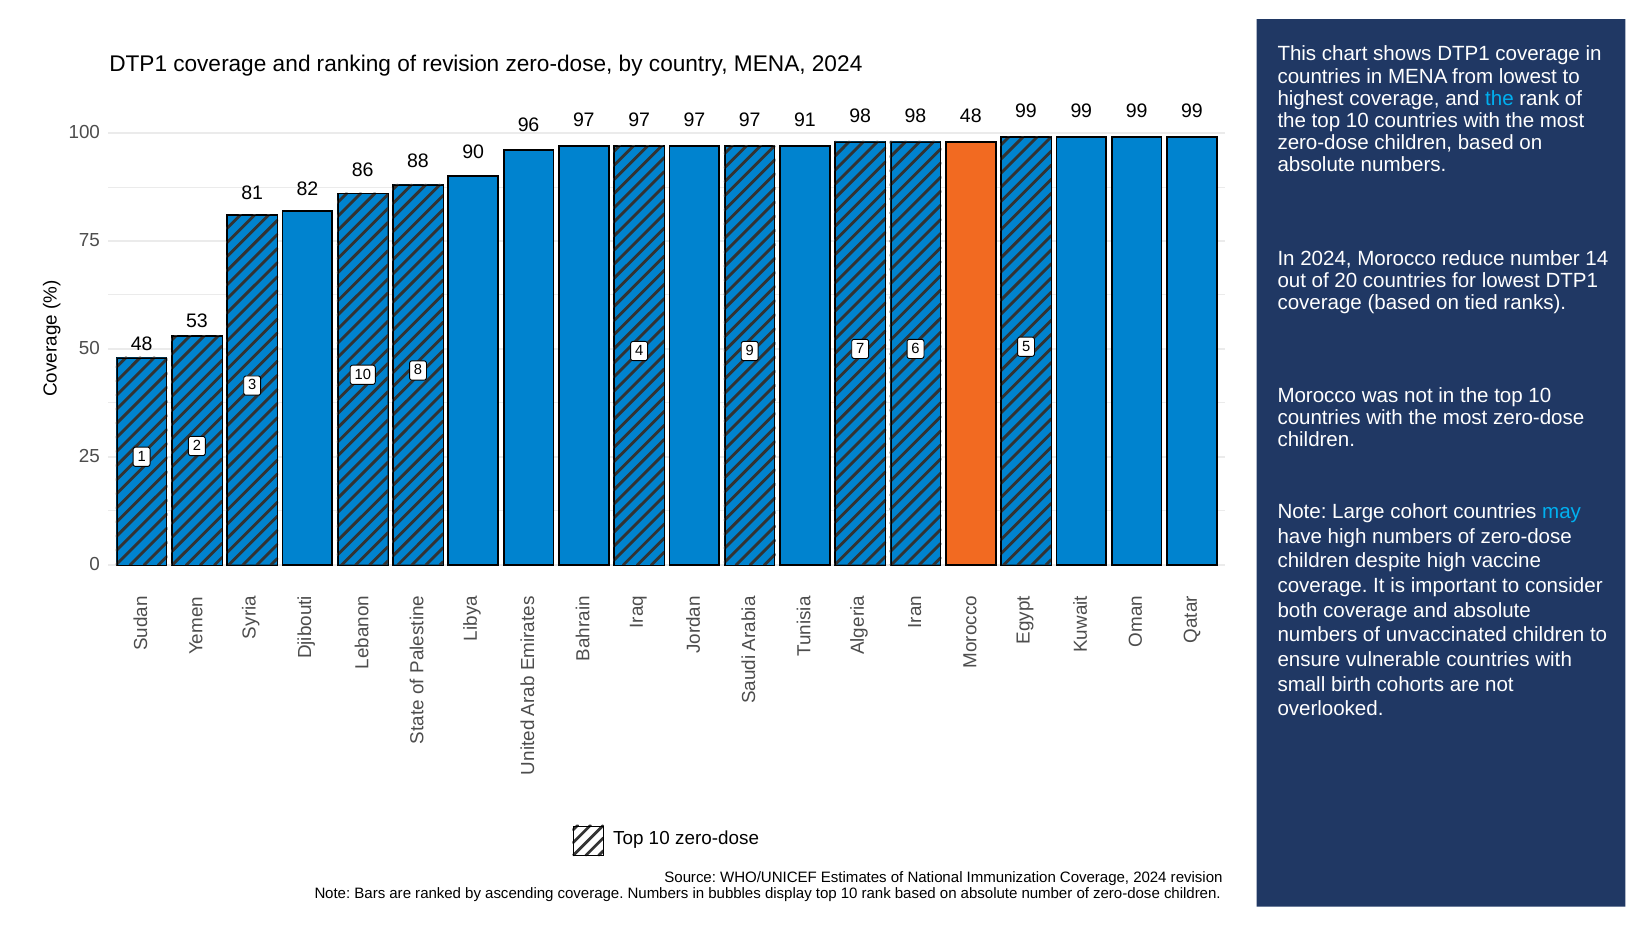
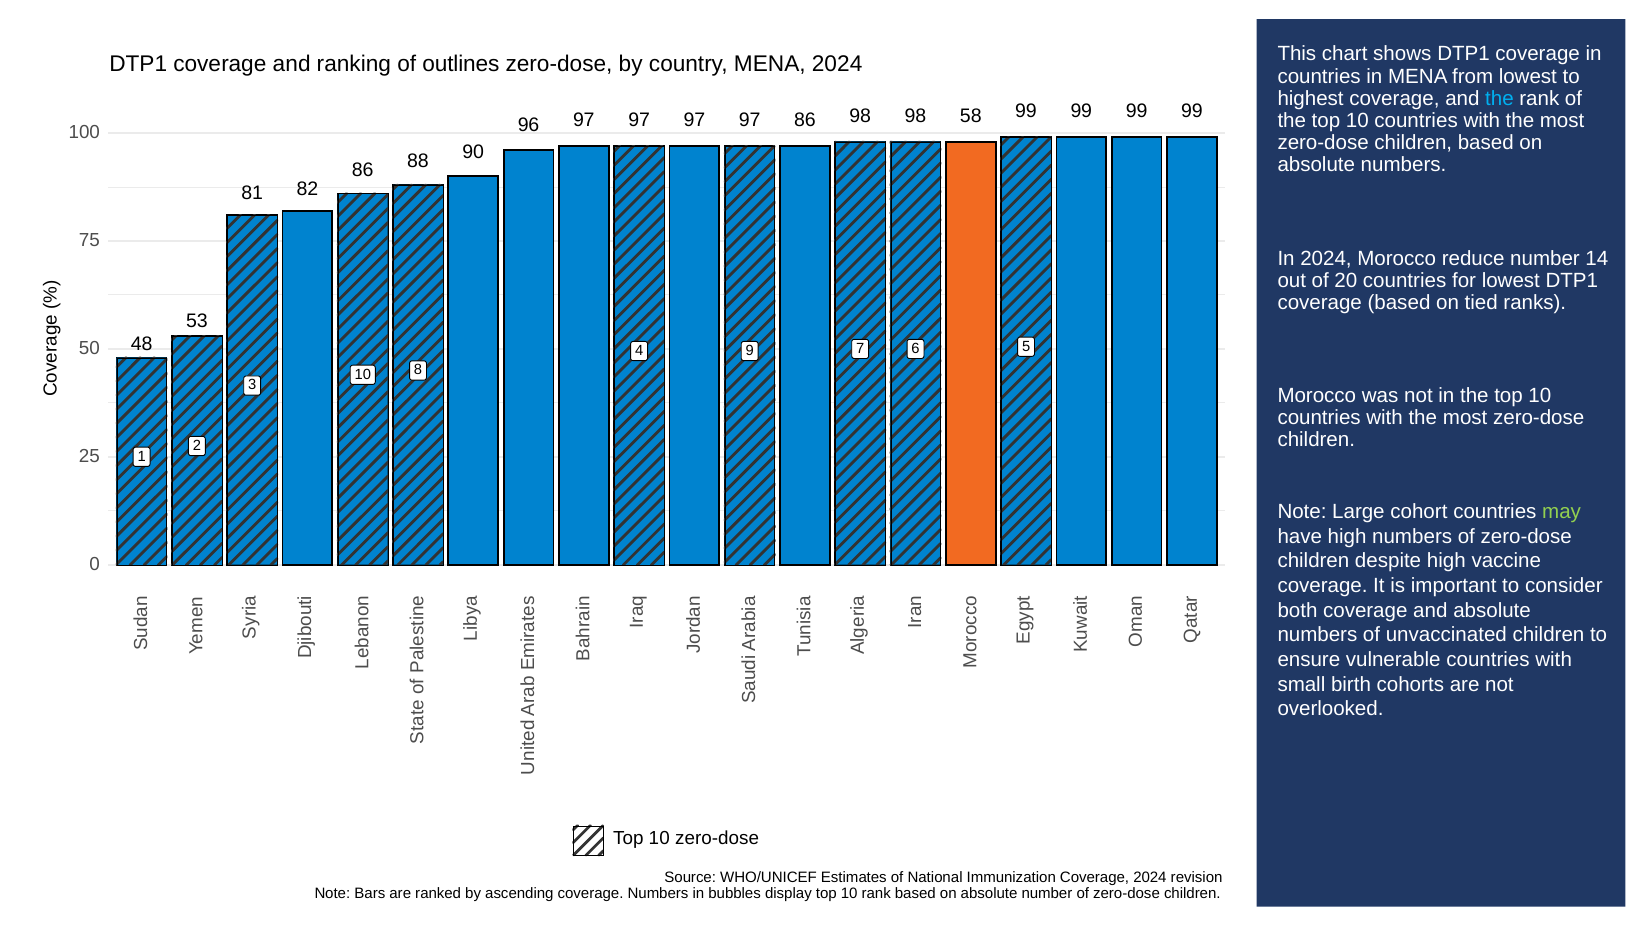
of revision: revision -> outlines
98 48: 48 -> 58
97 91: 91 -> 86
may colour: light blue -> light green
